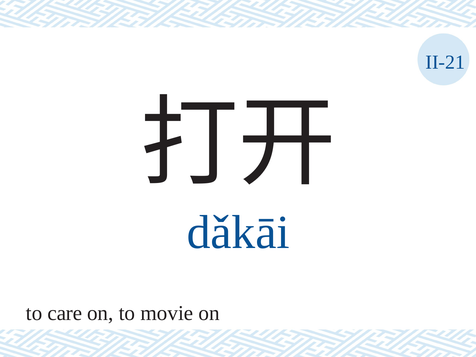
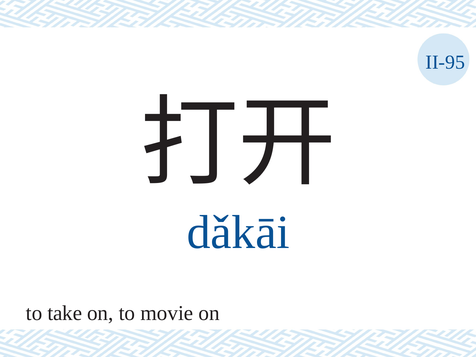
II-21: II-21 -> II-95
care: care -> take
